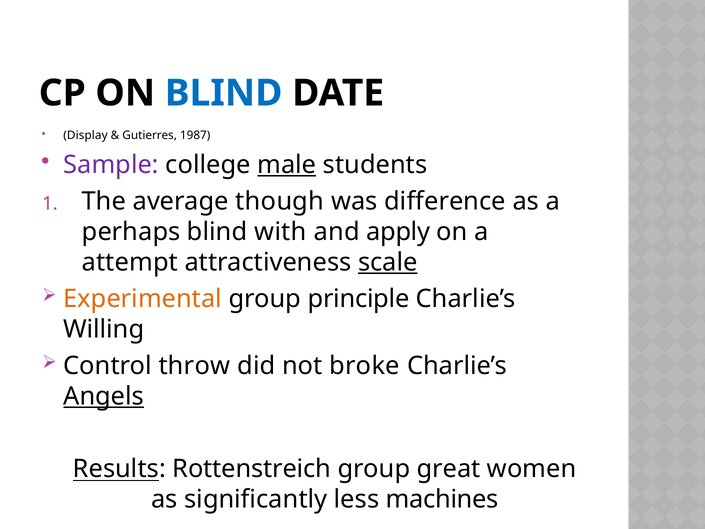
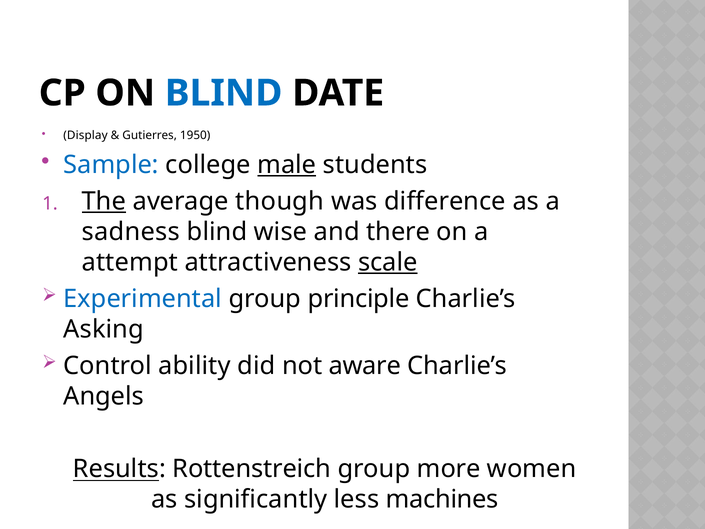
1987: 1987 -> 1950
Sample colour: purple -> blue
The underline: none -> present
perhaps: perhaps -> sadness
with: with -> wise
apply: apply -> there
Experimental colour: orange -> blue
Willing: Willing -> Asking
throw: throw -> ability
broke: broke -> aware
Angels underline: present -> none
great: great -> more
